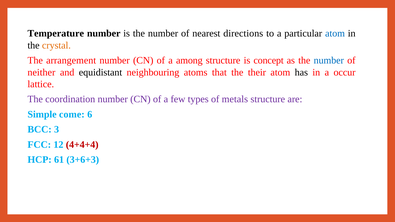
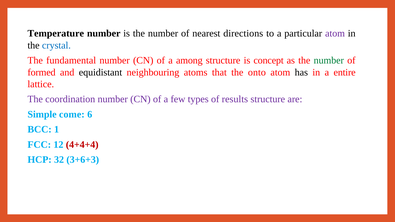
atom at (335, 33) colour: blue -> purple
crystal colour: orange -> blue
arrangement: arrangement -> fundamental
number at (329, 60) colour: blue -> green
neither: neither -> formed
their: their -> onto
occur: occur -> entire
metals: metals -> results
3: 3 -> 1
61: 61 -> 32
